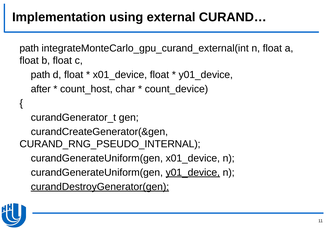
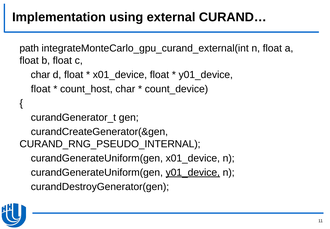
path at (40, 75): path -> char
after at (41, 89): after -> float
curandDestroyGenerator(gen underline: present -> none
